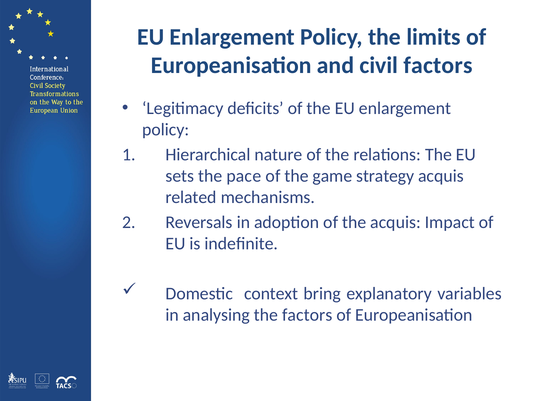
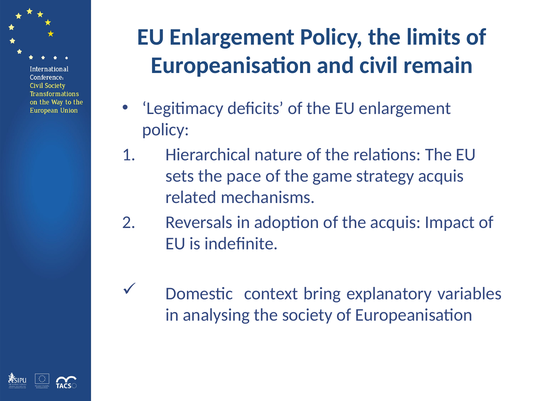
civil factors: factors -> remain
the factors: factors -> society
